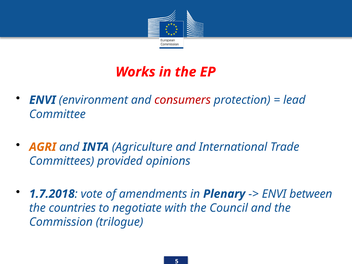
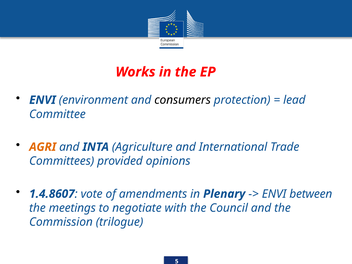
consumers colour: red -> black
1.7.2018: 1.7.2018 -> 1.4.8607
countries: countries -> meetings
